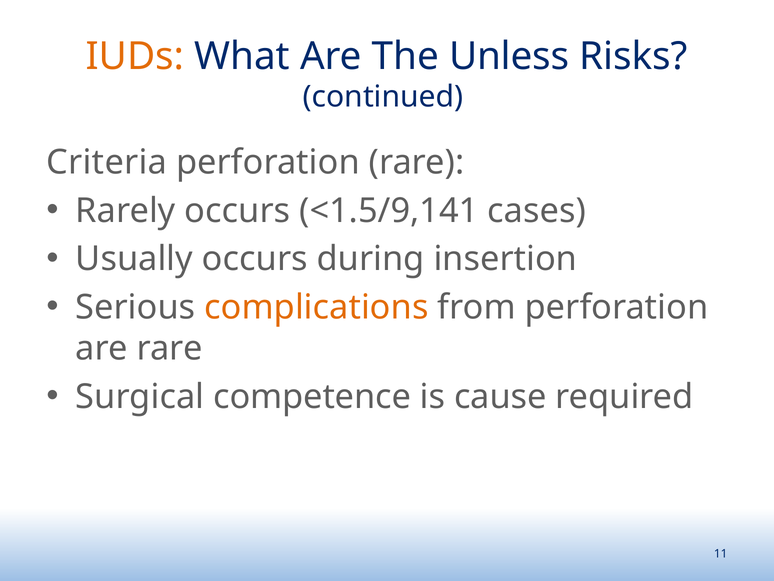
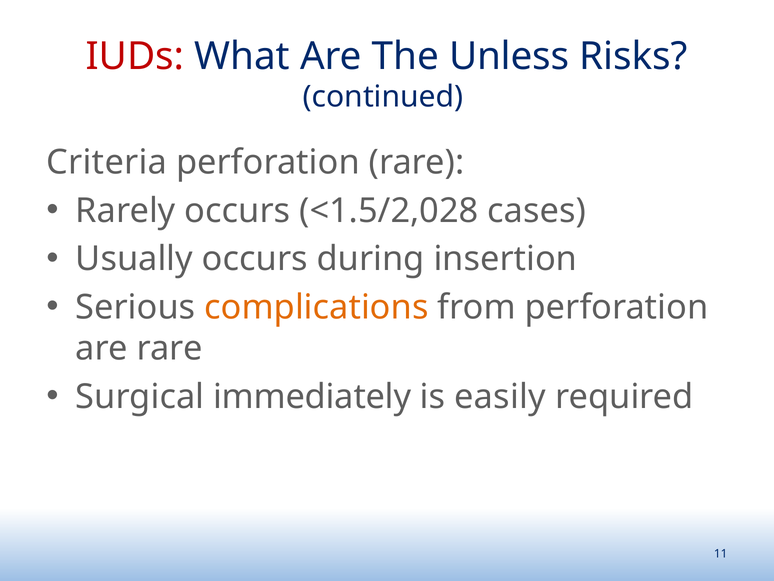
IUDs colour: orange -> red
<1.5/9,141: <1.5/9,141 -> <1.5/2,028
competence: competence -> immediately
cause: cause -> easily
